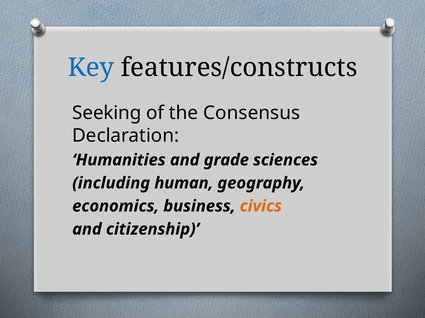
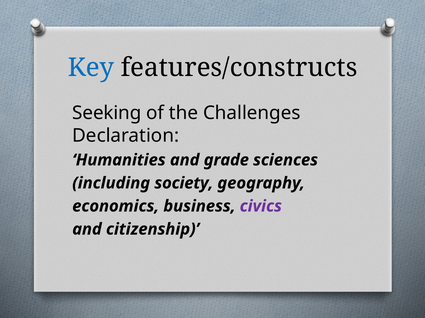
Consensus: Consensus -> Challenges
human: human -> society
civics colour: orange -> purple
